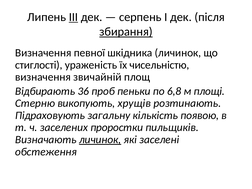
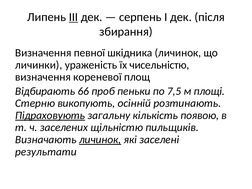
збирання underline: present -> none
стиглості: стиглості -> личинки
звичайній: звичайній -> кореневої
36: 36 -> 66
6,8: 6,8 -> 7,5
хрущів: хрущів -> осінній
Підраховують underline: none -> present
проростки: проростки -> щільністю
обстеження: обстеження -> результати
